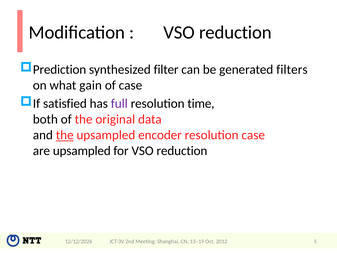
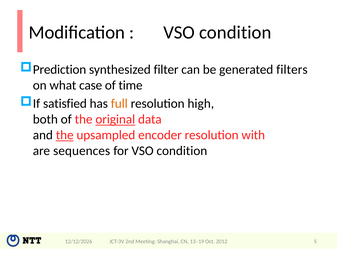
reduction at (235, 32): reduction -> condition
gain: gain -> case
of case: case -> time
full colour: purple -> orange
time: time -> high
original underline: none -> present
resolution case: case -> with
are upsampled: upsampled -> sequences
for VSO reduction: reduction -> condition
